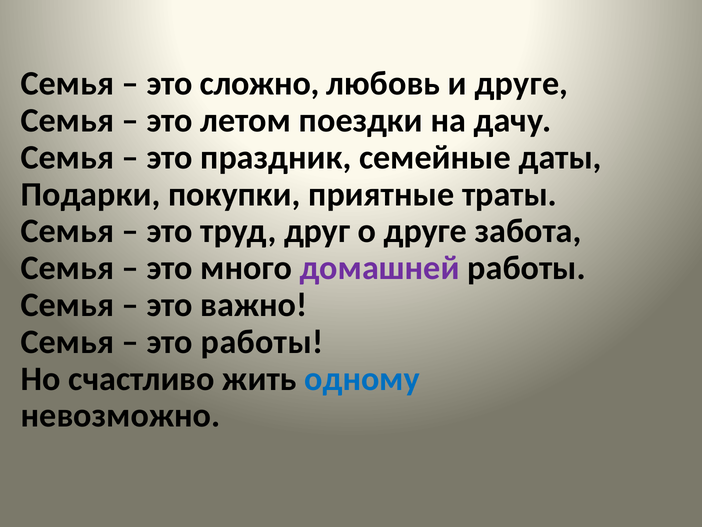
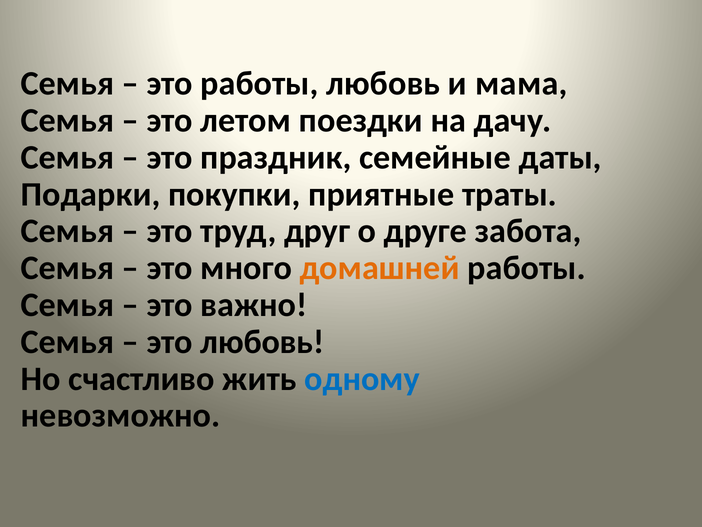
это сложно: сложно -> работы
и друге: друге -> мама
домашней colour: purple -> orange
это работы: работы -> любовь
